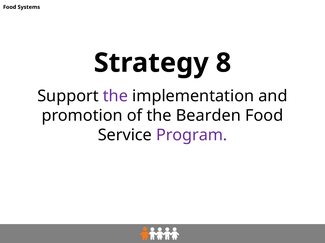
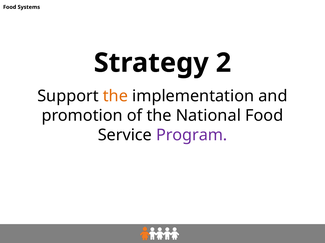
8: 8 -> 2
the at (115, 96) colour: purple -> orange
Bearden: Bearden -> National
